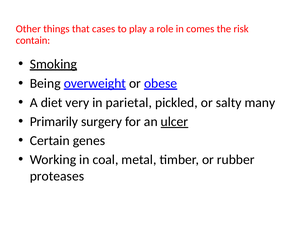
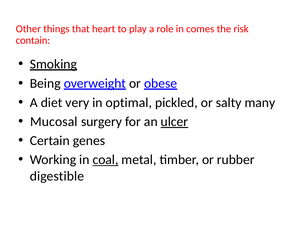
cases: cases -> heart
parietal: parietal -> optimal
Primarily: Primarily -> Mucosal
coal underline: none -> present
proteases: proteases -> digestible
